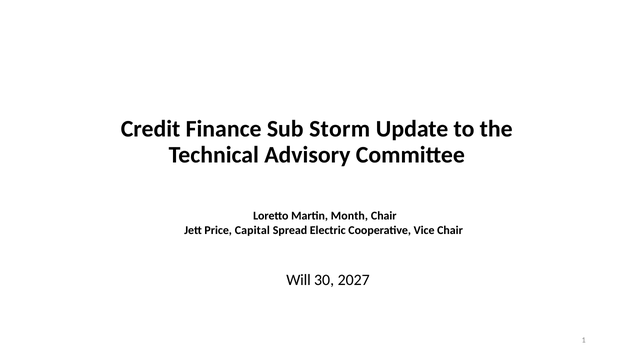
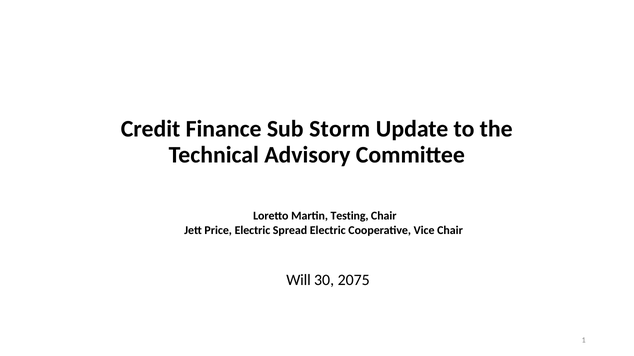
Month: Month -> Testing
Price Capital: Capital -> Electric
2027: 2027 -> 2075
